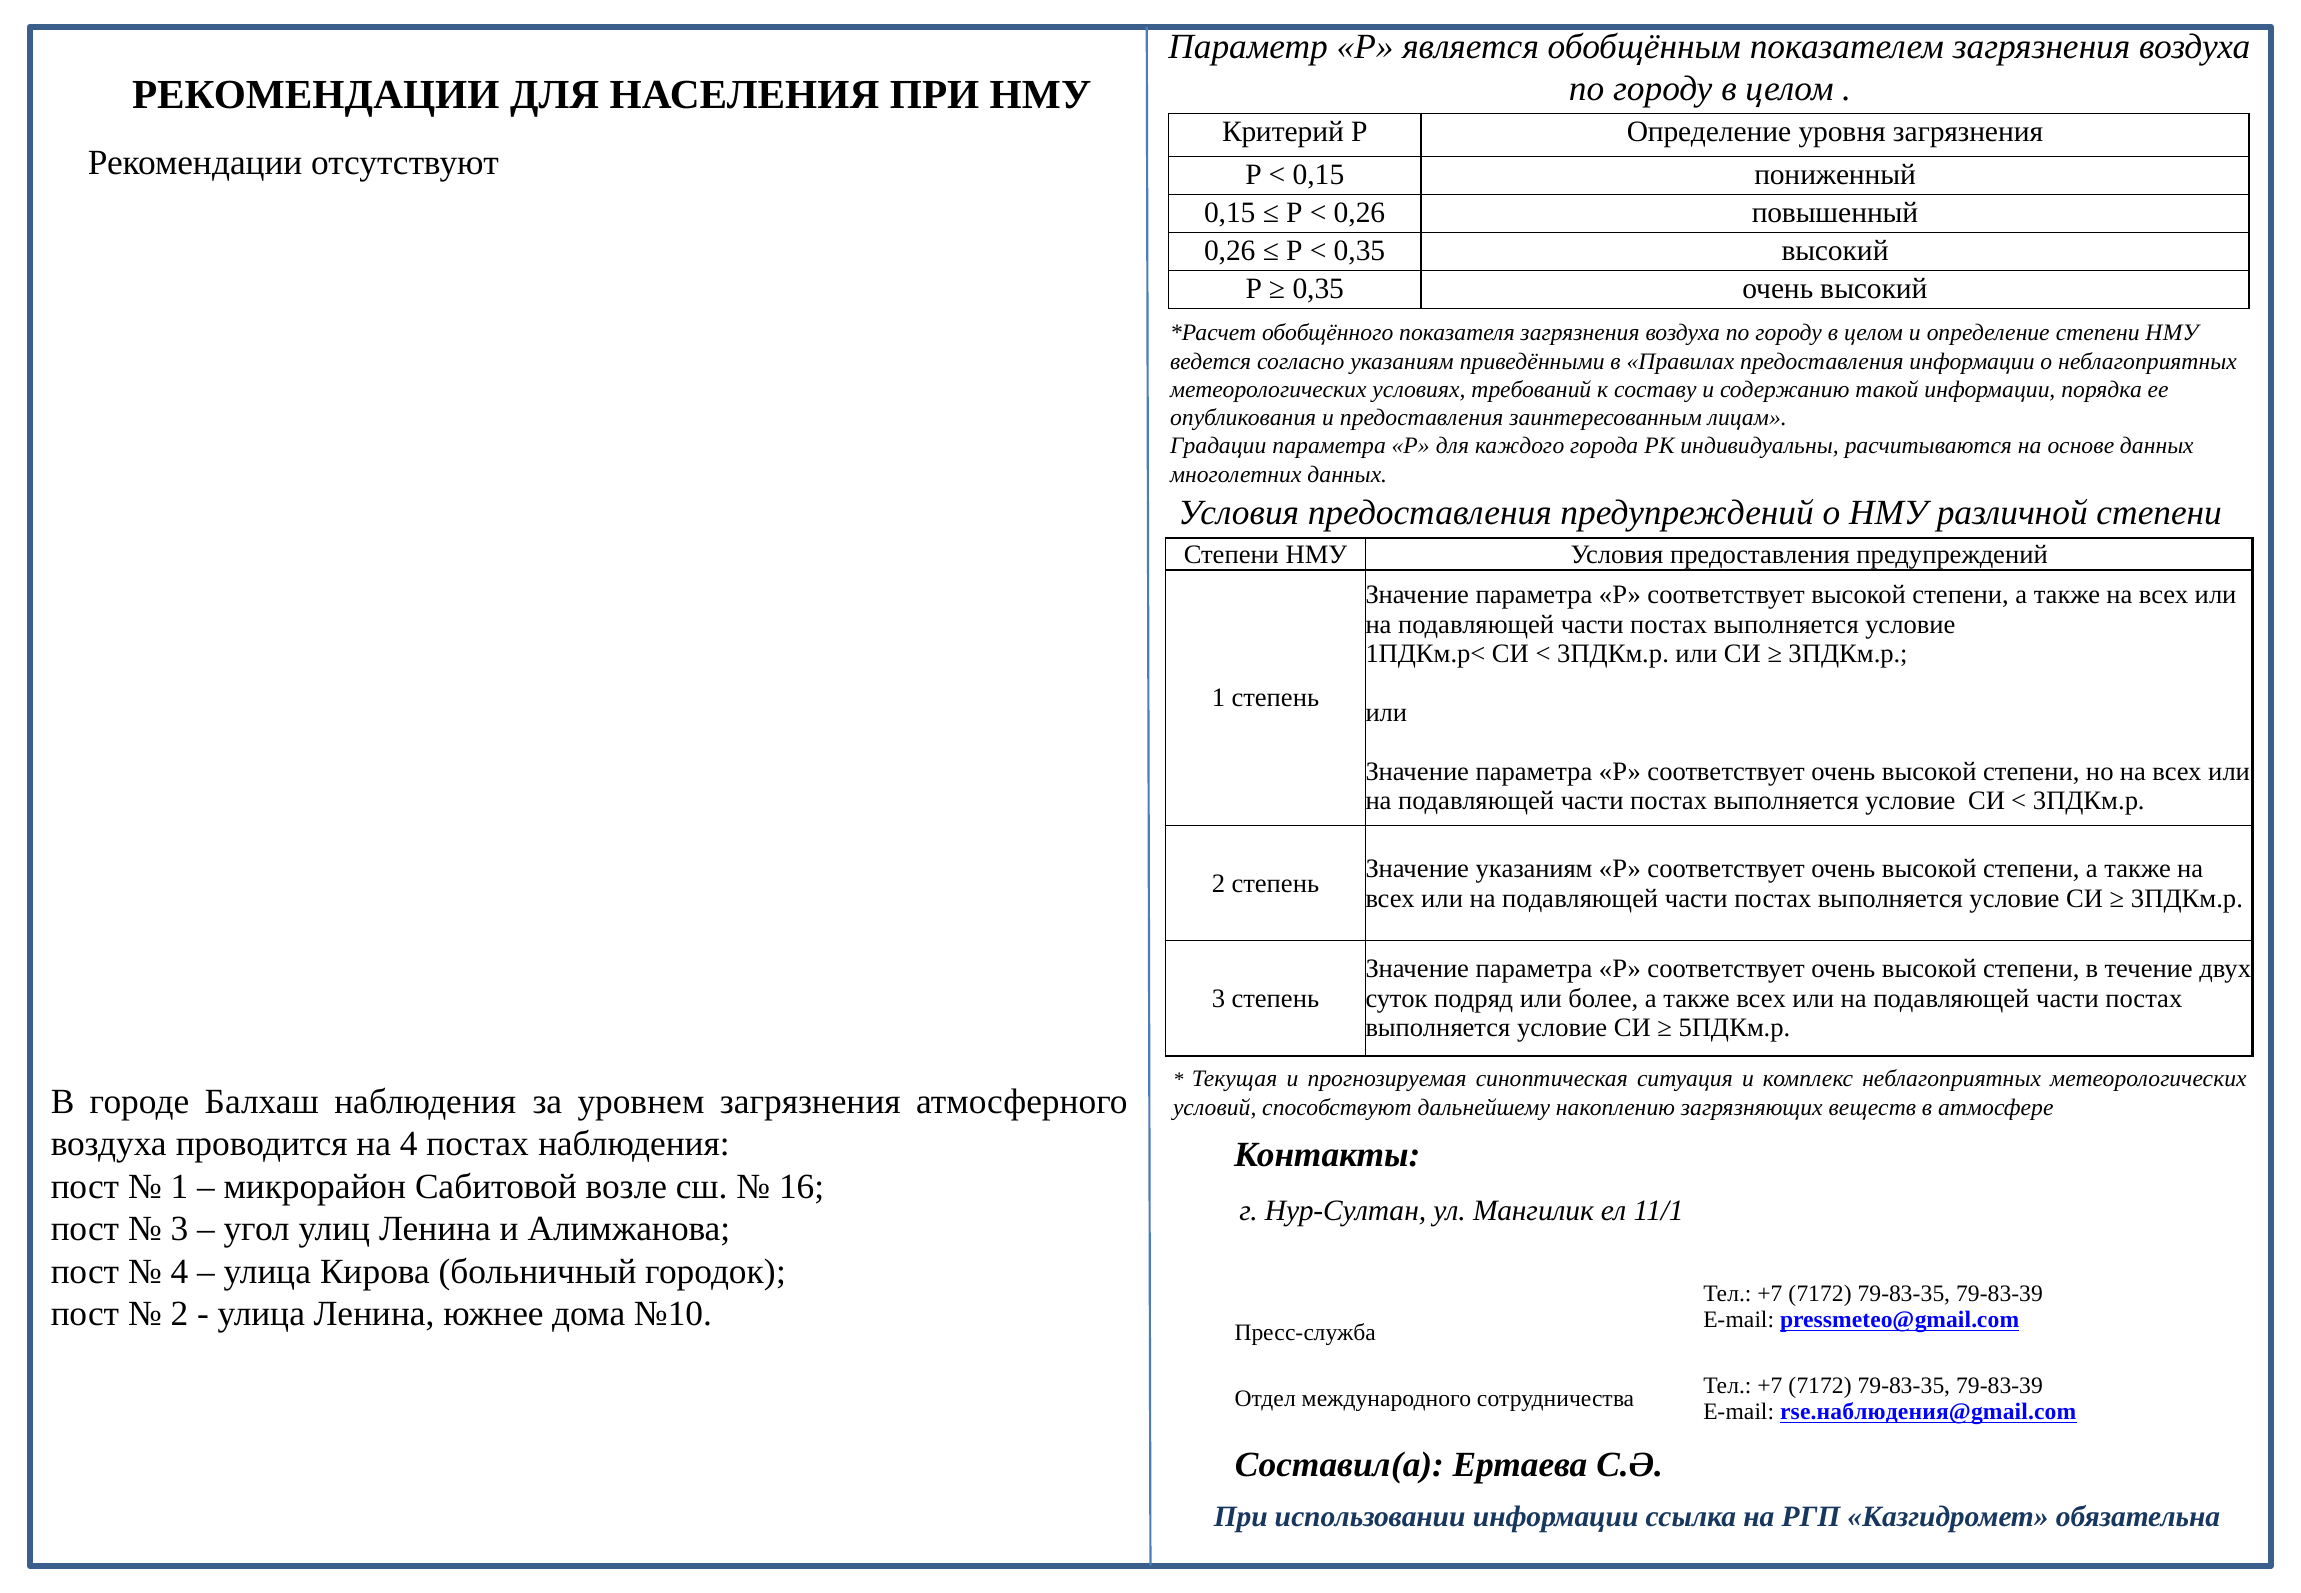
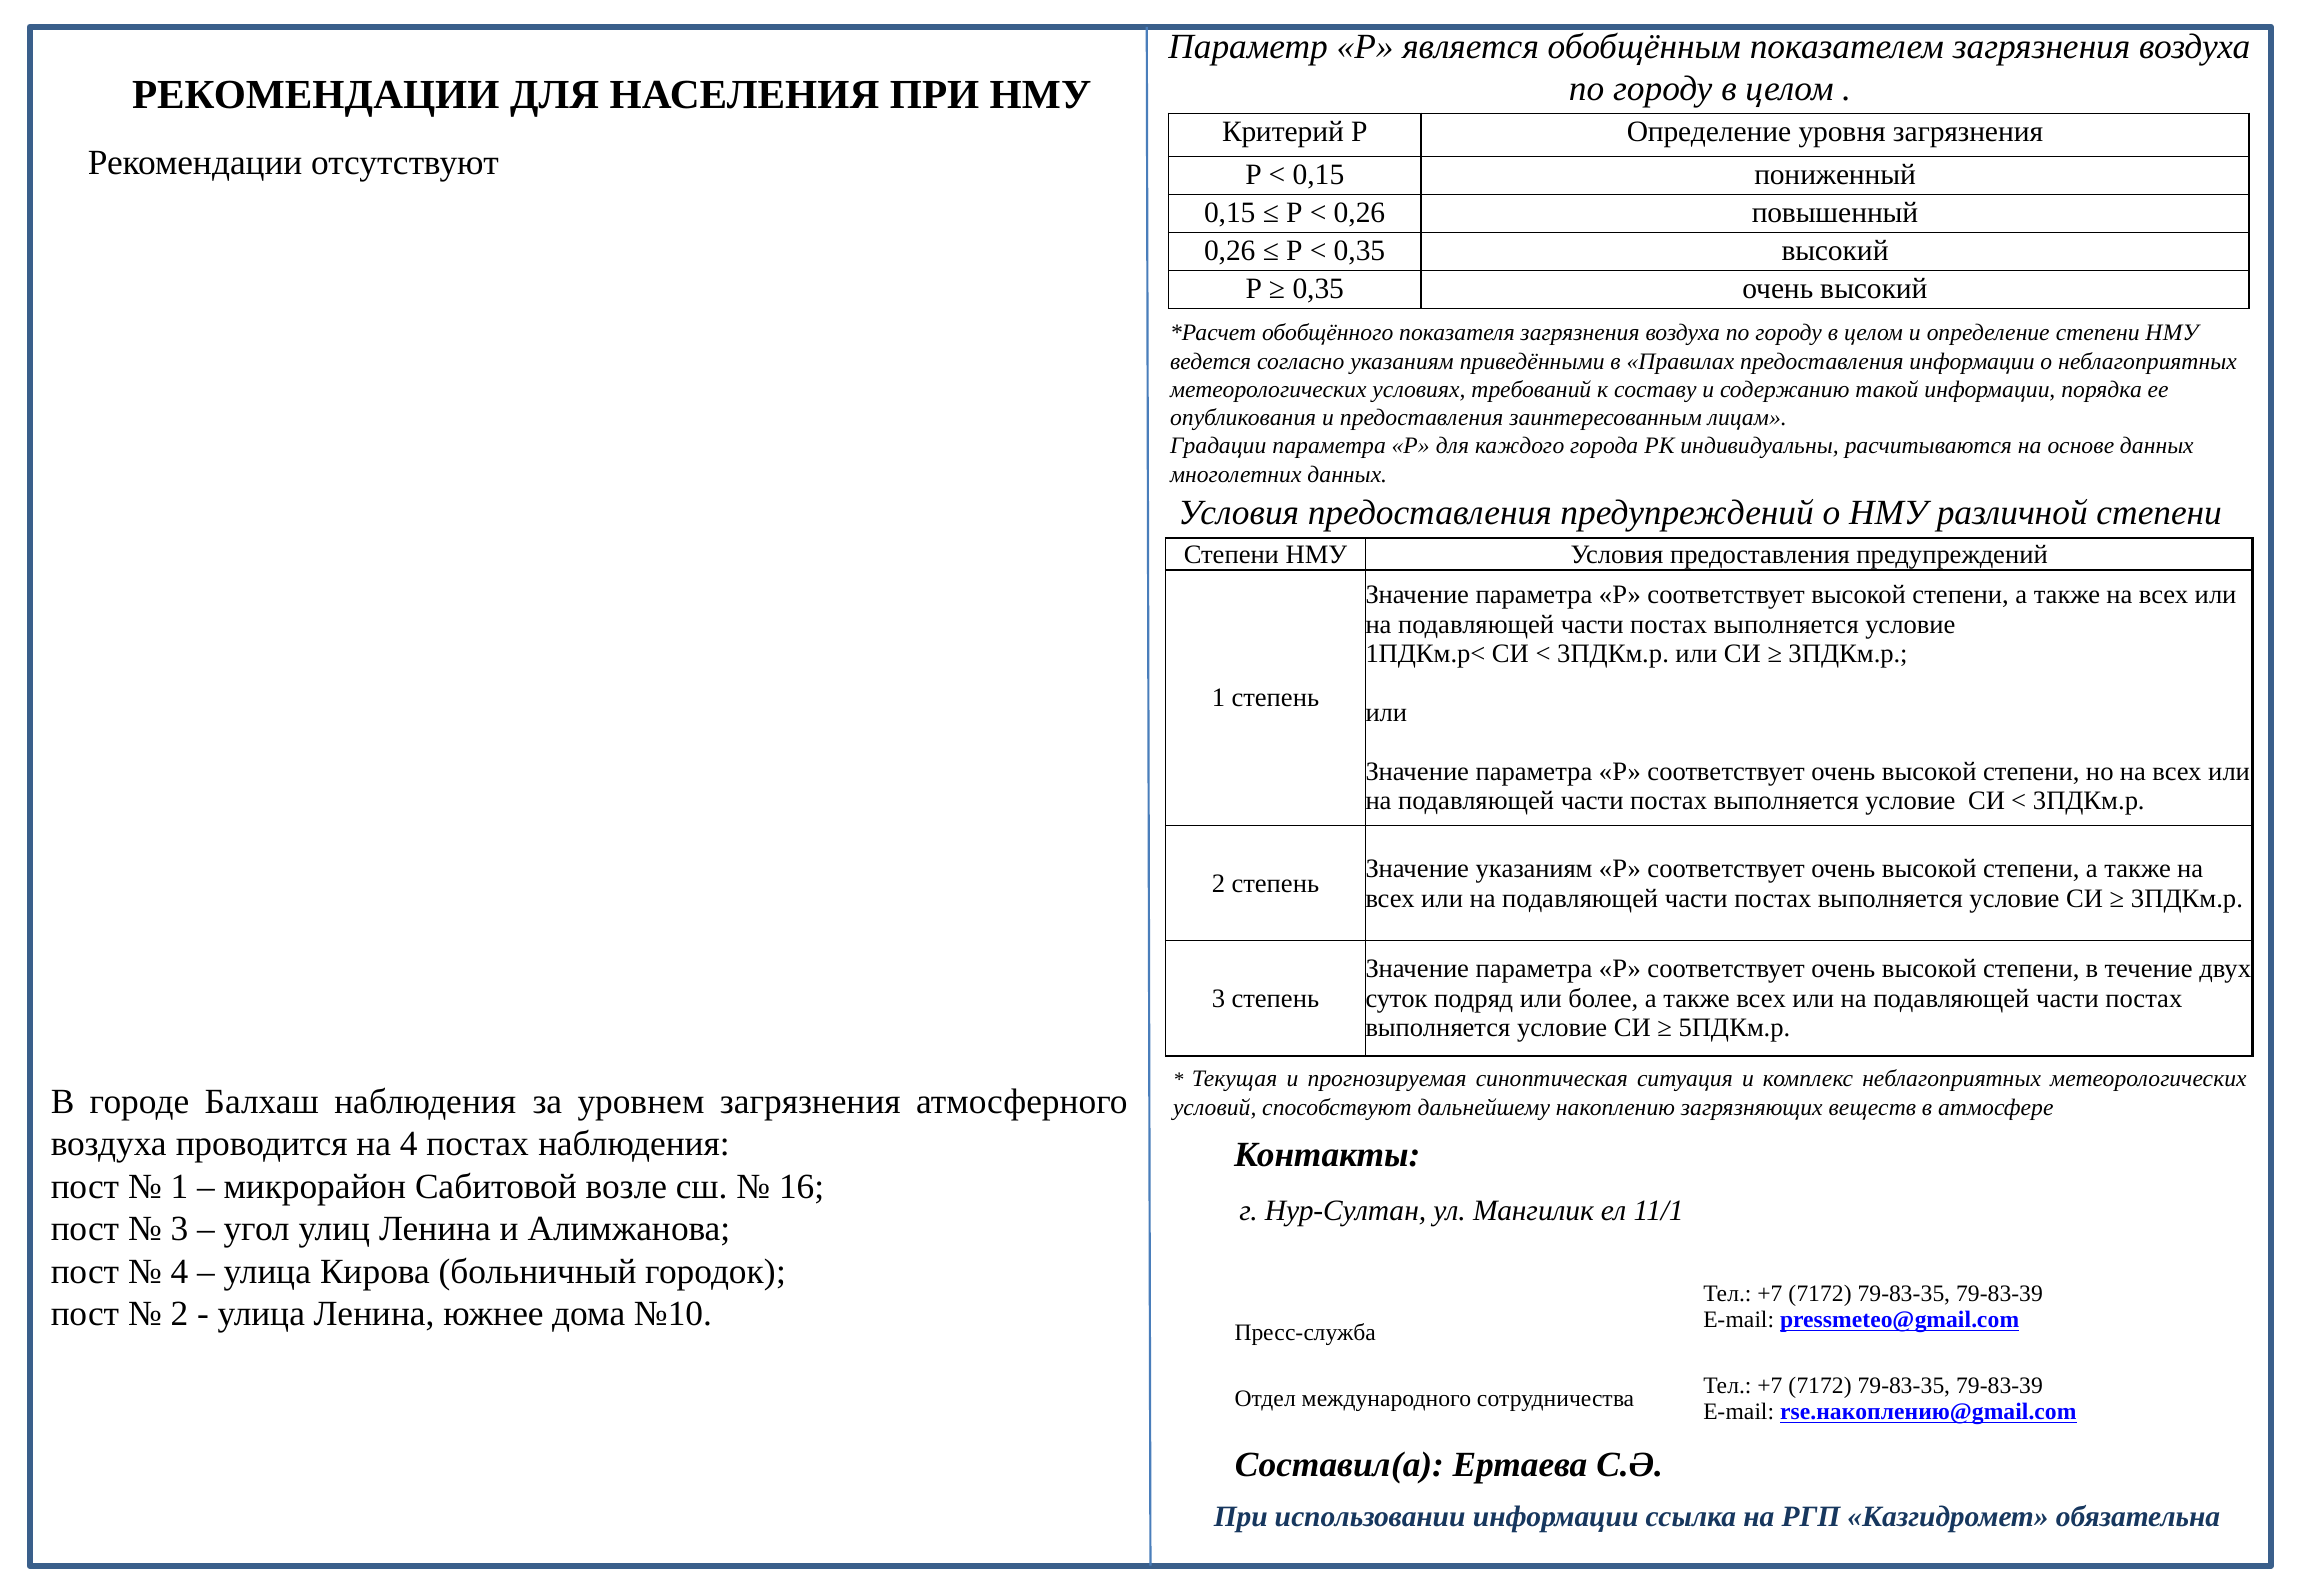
rse.наблюдения@gmail.com: rse.наблюдения@gmail.com -> rse.накоплению@gmail.com
